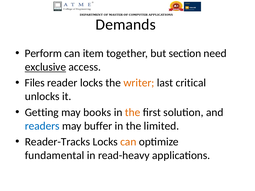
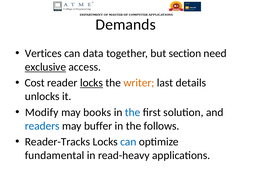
Perform: Perform -> Vertices
item: item -> data
Files: Files -> Cost
locks at (91, 83) underline: none -> present
critical: critical -> details
Getting: Getting -> Modify
the at (133, 112) colour: orange -> blue
limited: limited -> follows
can at (128, 142) colour: orange -> blue
